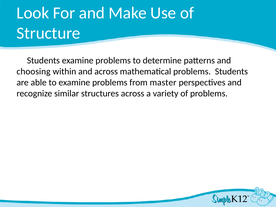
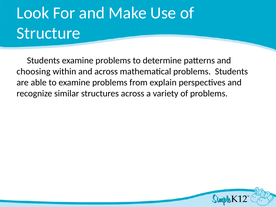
master: master -> explain
